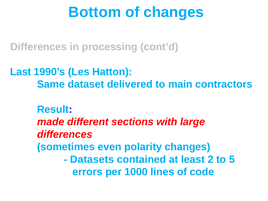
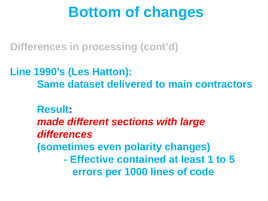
Last: Last -> Line
Datasets: Datasets -> Effective
2: 2 -> 1
